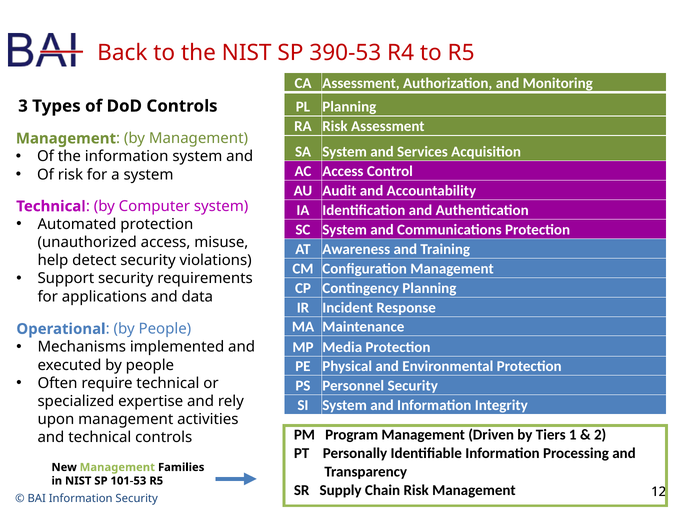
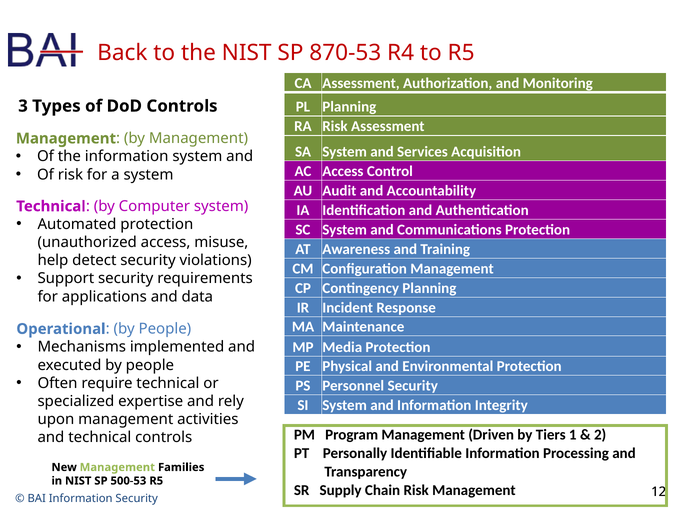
390-53: 390-53 -> 870-53
101-53: 101-53 -> 500-53
